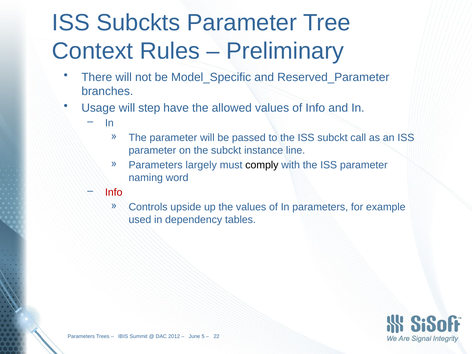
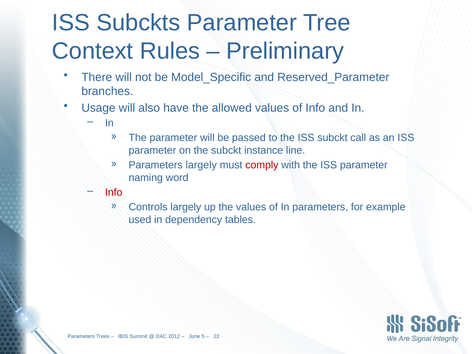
step: step -> also
comply colour: black -> red
Controls upside: upside -> largely
